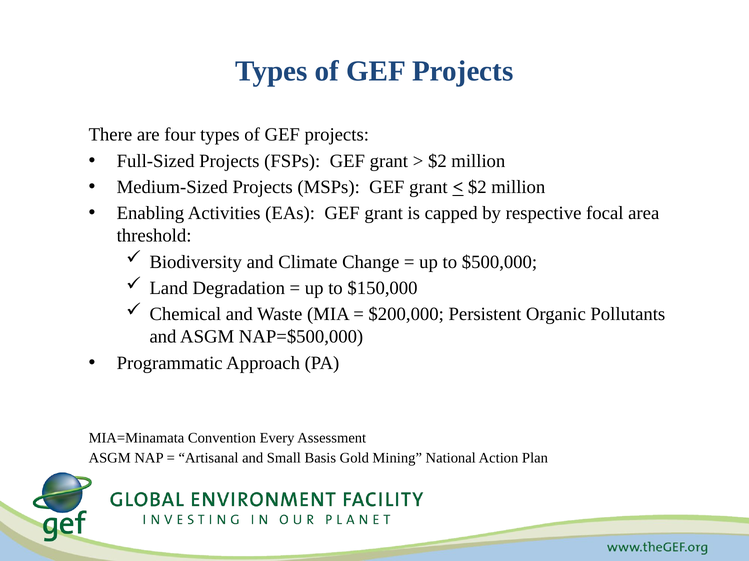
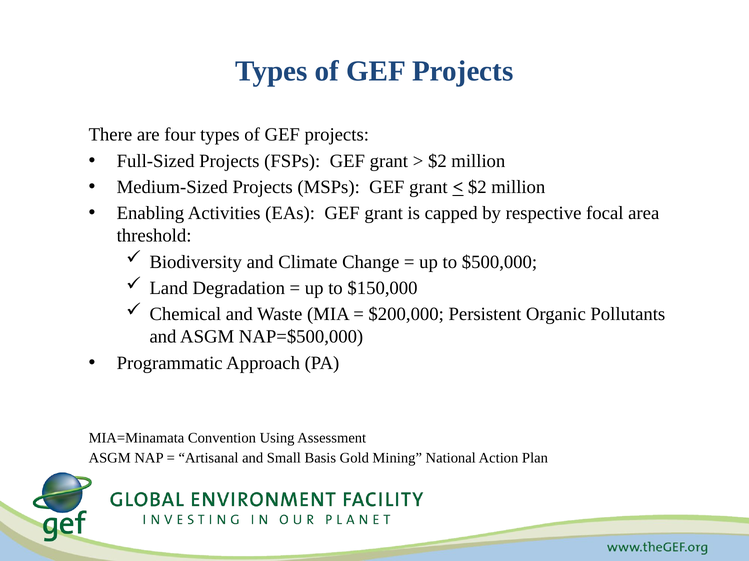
Every: Every -> Using
